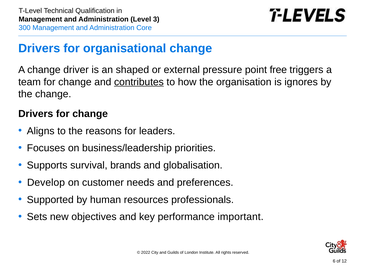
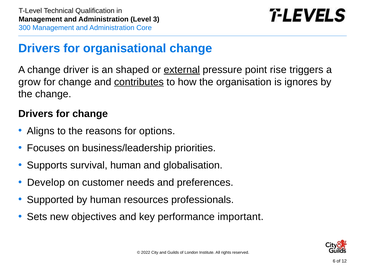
external underline: none -> present
free: free -> rise
team: team -> grow
leaders: leaders -> options
survival brands: brands -> human
